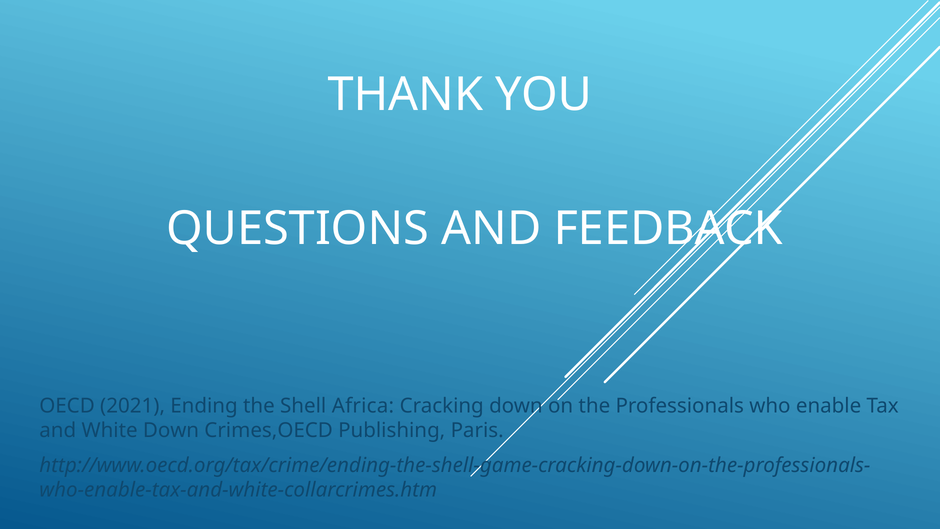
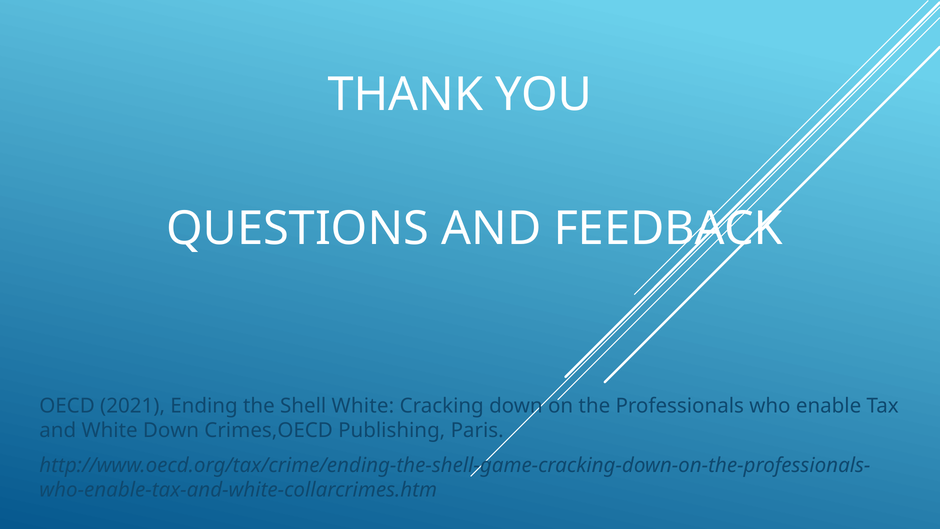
Shell Africa: Africa -> White
